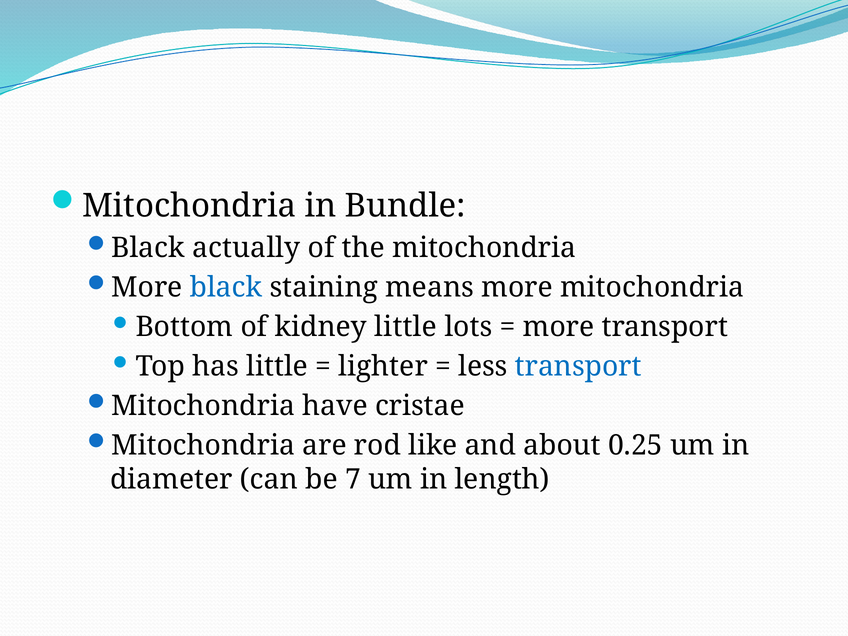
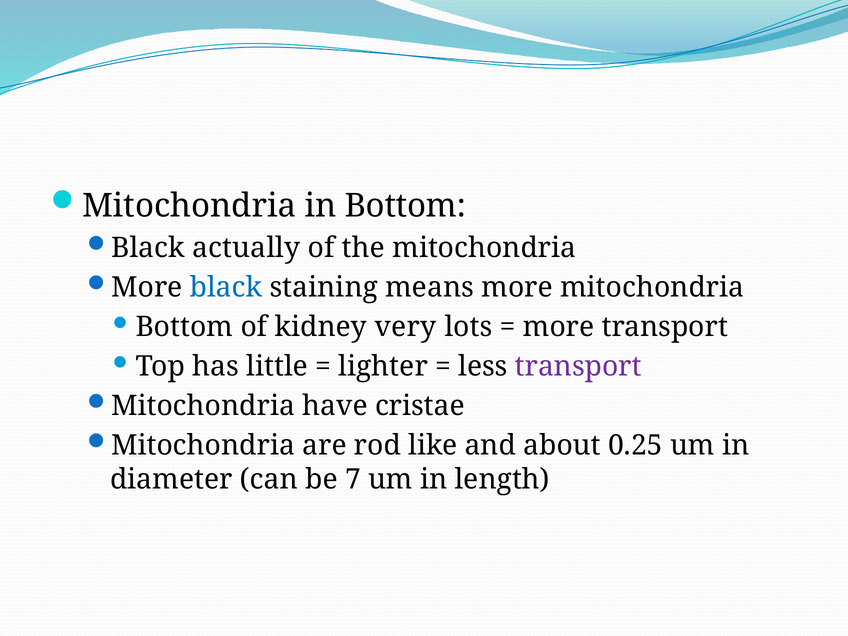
in Bundle: Bundle -> Bottom
kidney little: little -> very
transport at (578, 367) colour: blue -> purple
